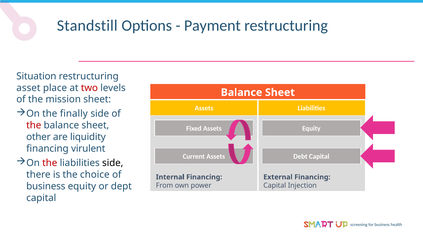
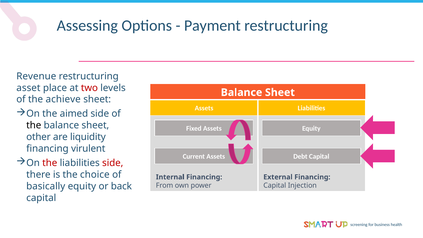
Standstill: Standstill -> Assessing
Situation: Situation -> Revenue
mission: mission -> achieve
finally: finally -> aimed
the at (34, 125) colour: red -> black
side at (113, 163) colour: black -> red
business at (46, 186): business -> basically
dept: dept -> back
